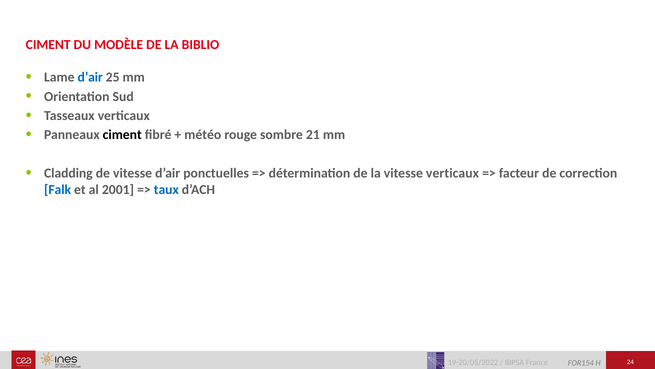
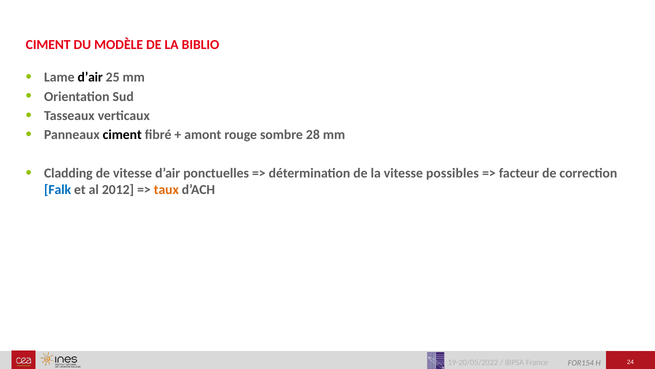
d’air at (90, 77) colour: blue -> black
météo: météo -> amont
21: 21 -> 28
vitesse verticaux: verticaux -> possibles
2001: 2001 -> 2012
taux colour: blue -> orange
